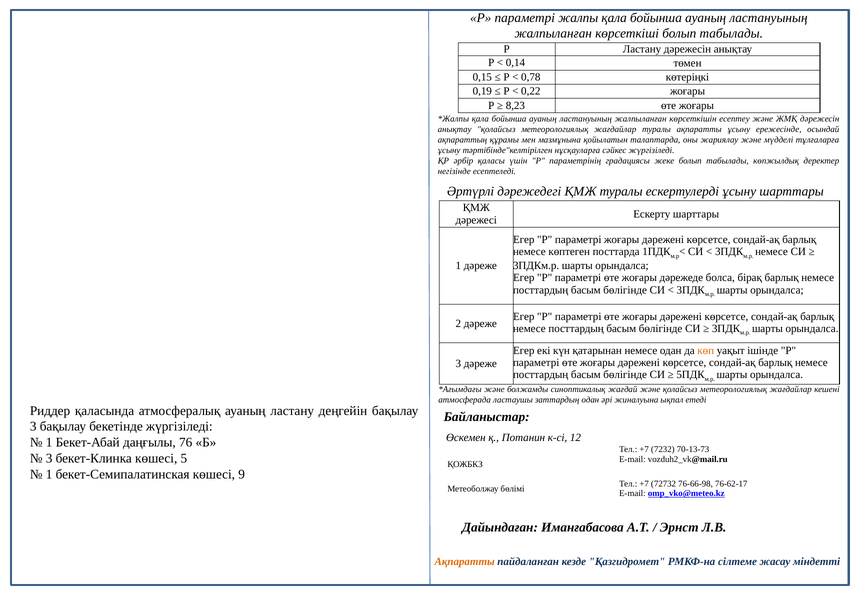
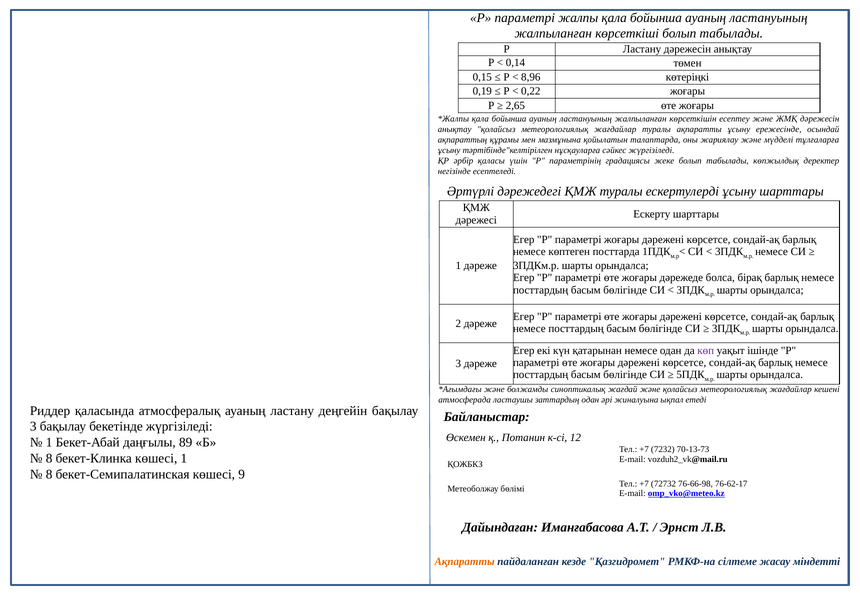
0,78: 0,78 -> 8,96
8,23: 8,23 -> 2,65
көп colour: orange -> purple
76: 76 -> 89
3 at (49, 459): 3 -> 8
көшесі 5: 5 -> 1
1 at (49, 475): 1 -> 8
